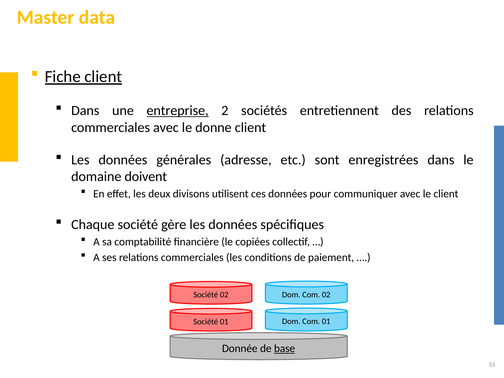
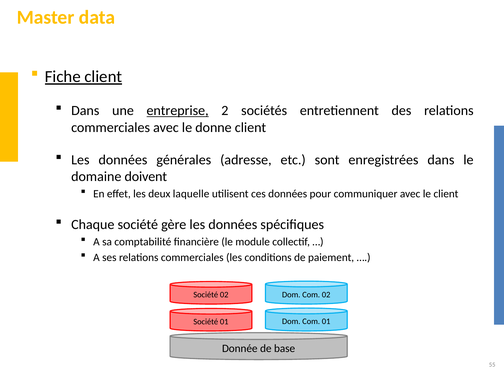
divisons: divisons -> laquelle
copiées: copiées -> module
base underline: present -> none
